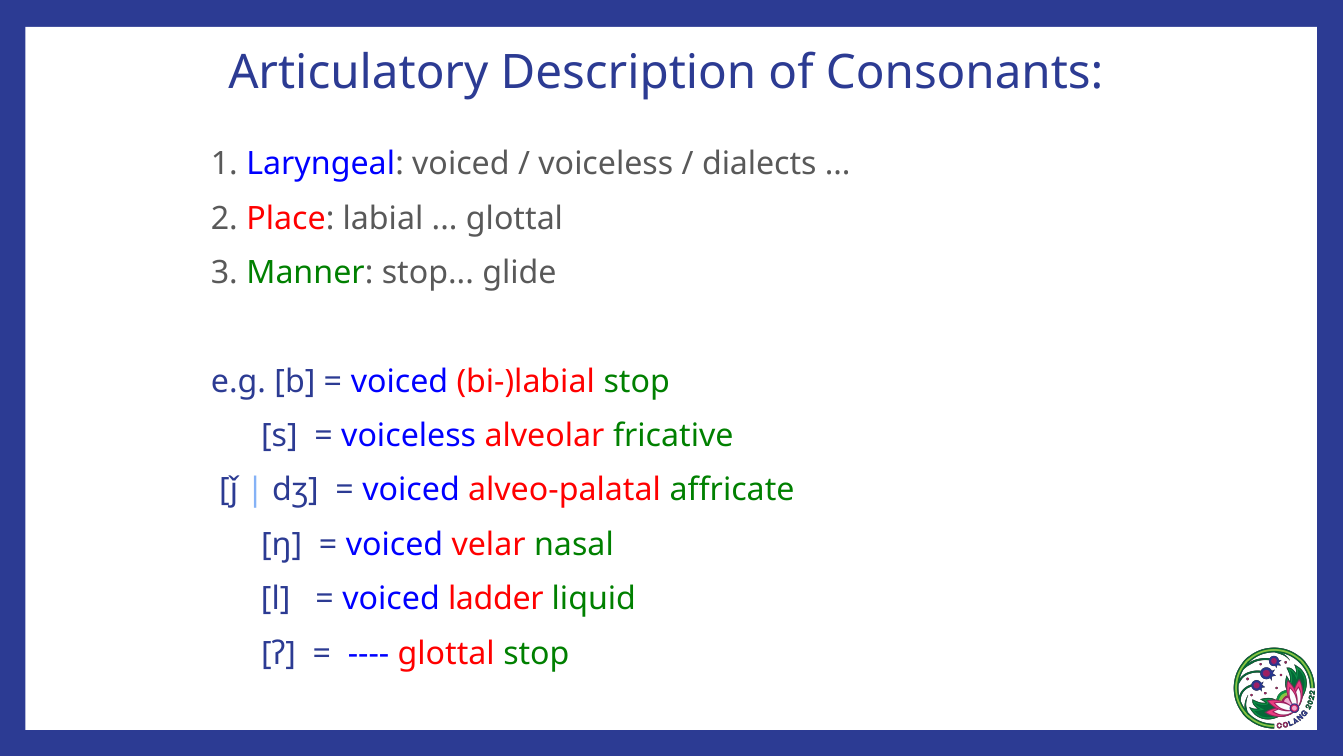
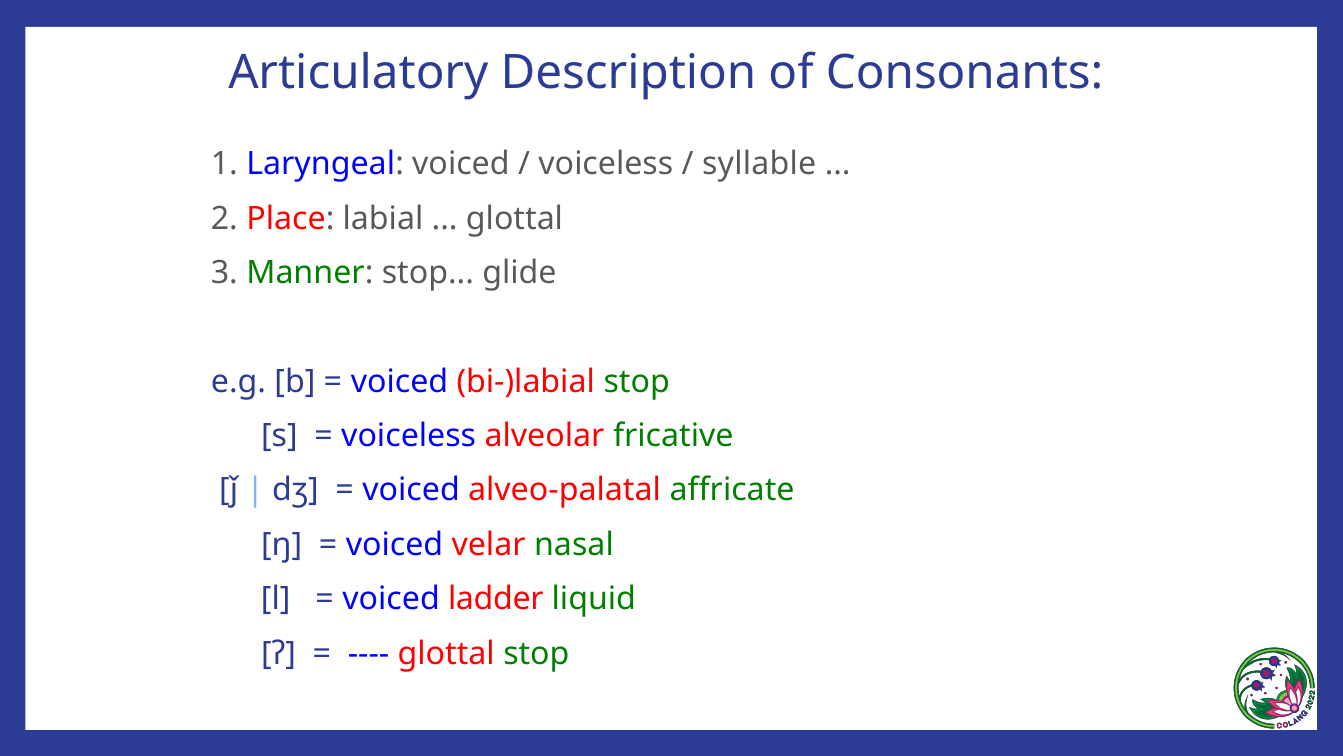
dialects: dialects -> syllable
